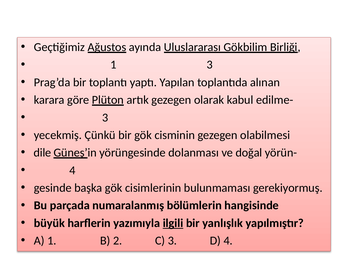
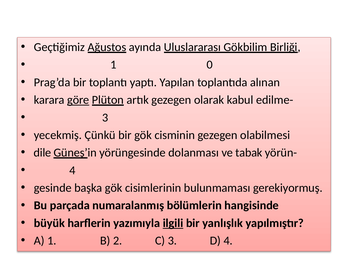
1 3: 3 -> 0
göre underline: none -> present
doğal: doğal -> tabak
